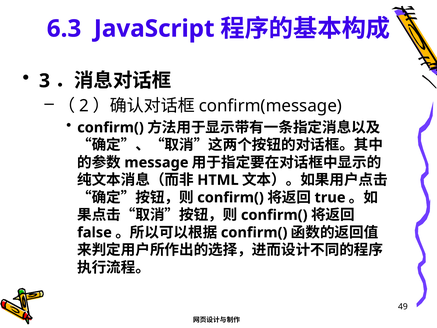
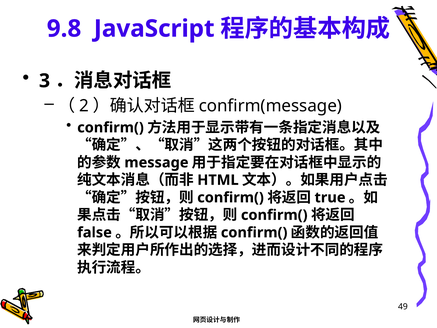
6.3: 6.3 -> 9.8
